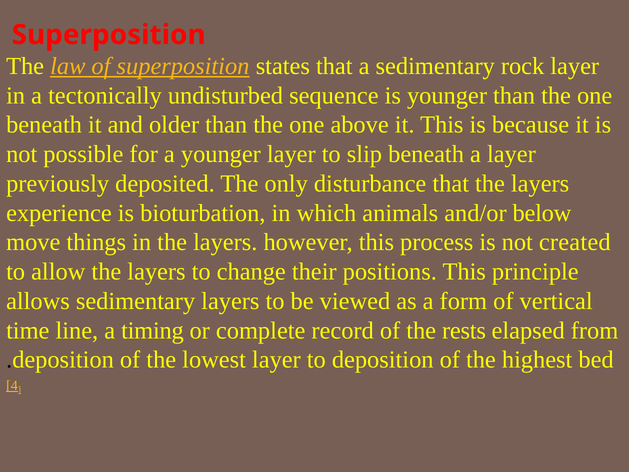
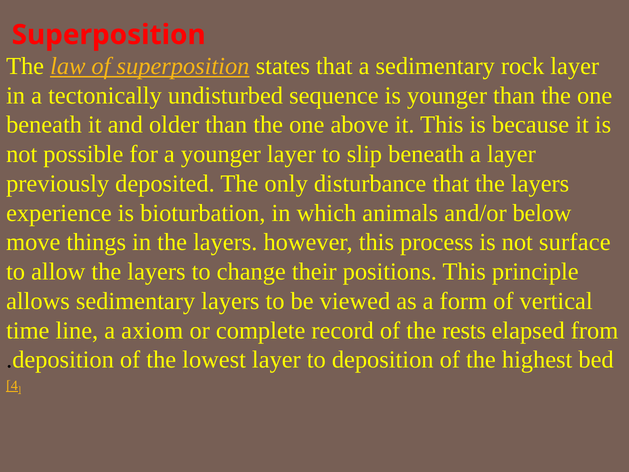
created: created -> surface
timing: timing -> axiom
